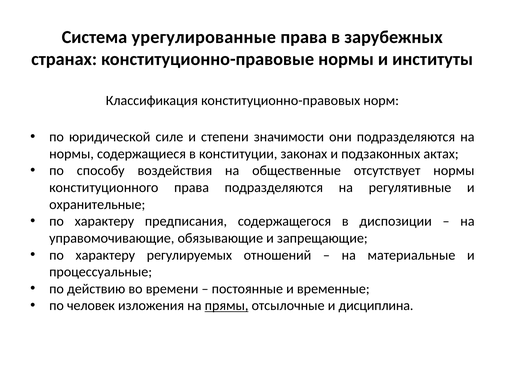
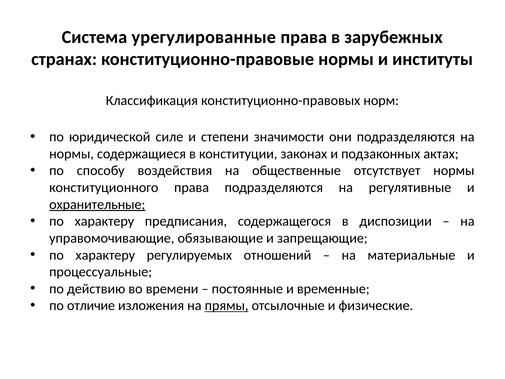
охранительные underline: none -> present
человек: человек -> отличие
дисциплина: дисциплина -> физические
